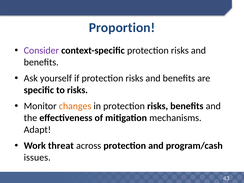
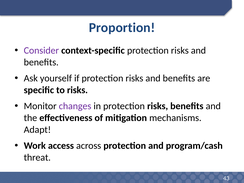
changes colour: orange -> purple
threat: threat -> access
issues: issues -> threat
